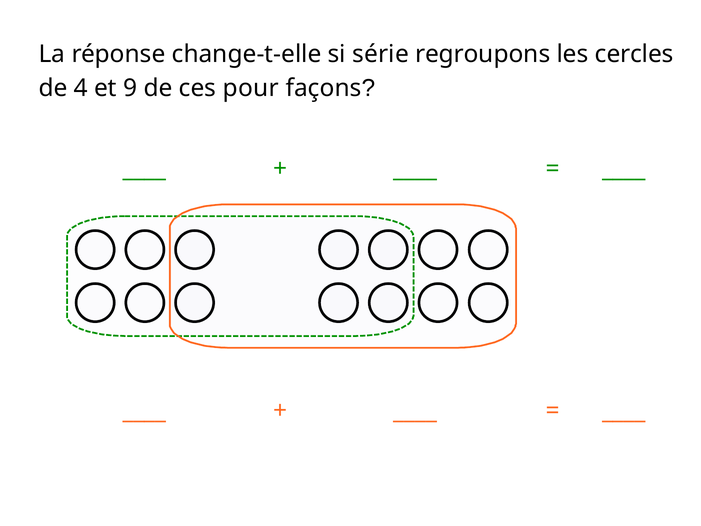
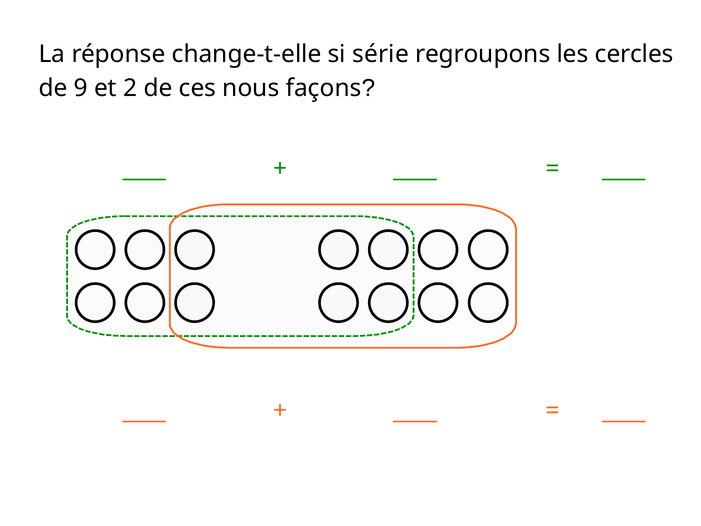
4: 4 -> 9
9: 9 -> 2
pour: pour -> nous
